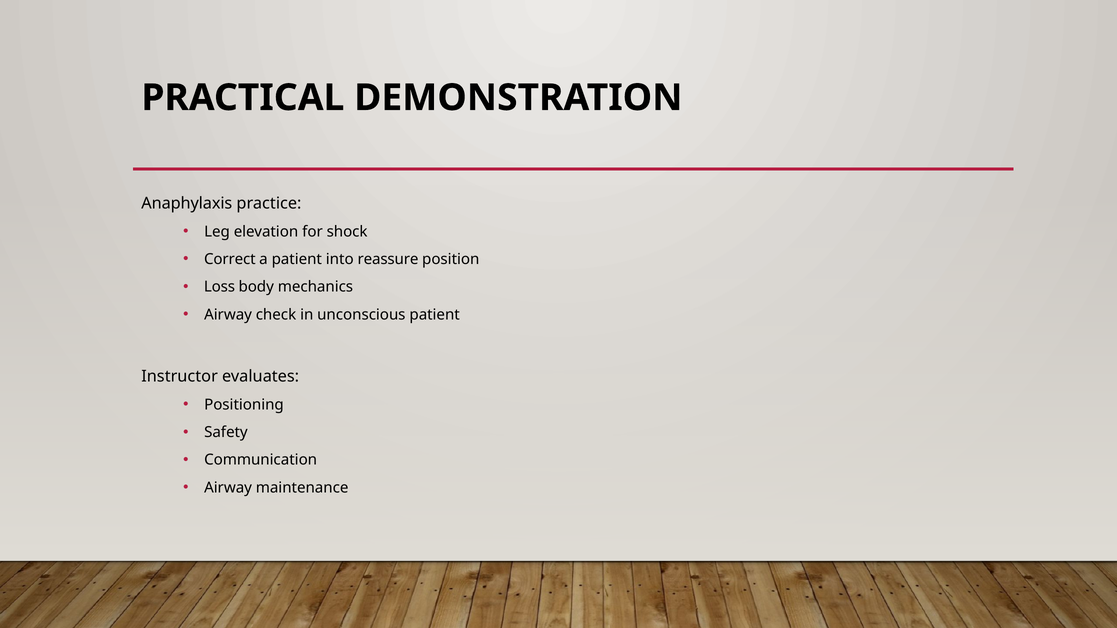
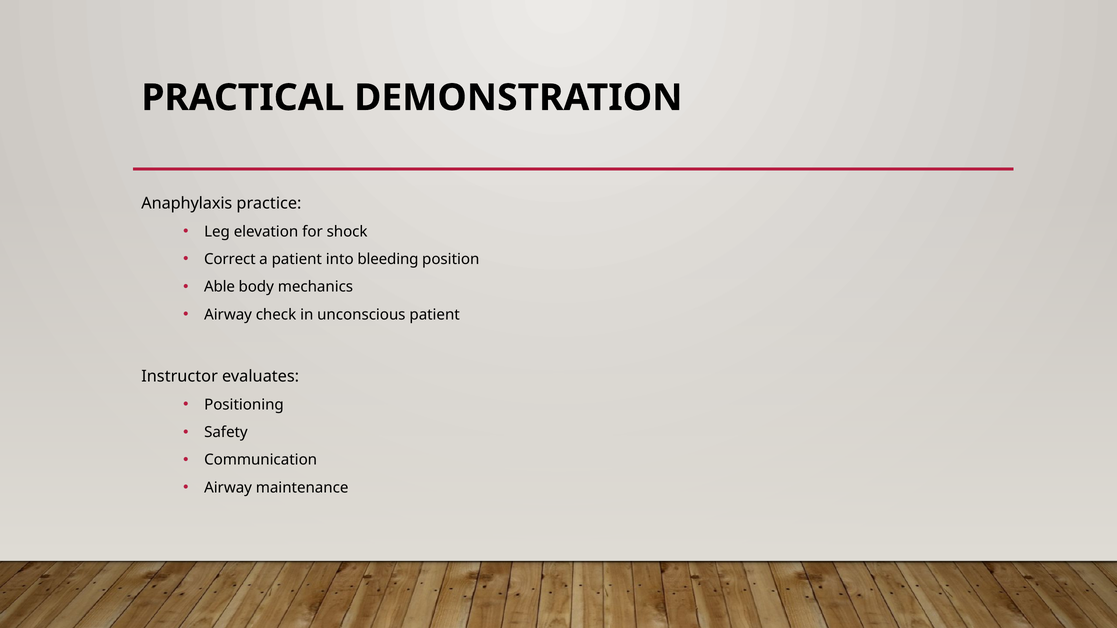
reassure: reassure -> bleeding
Loss: Loss -> Able
